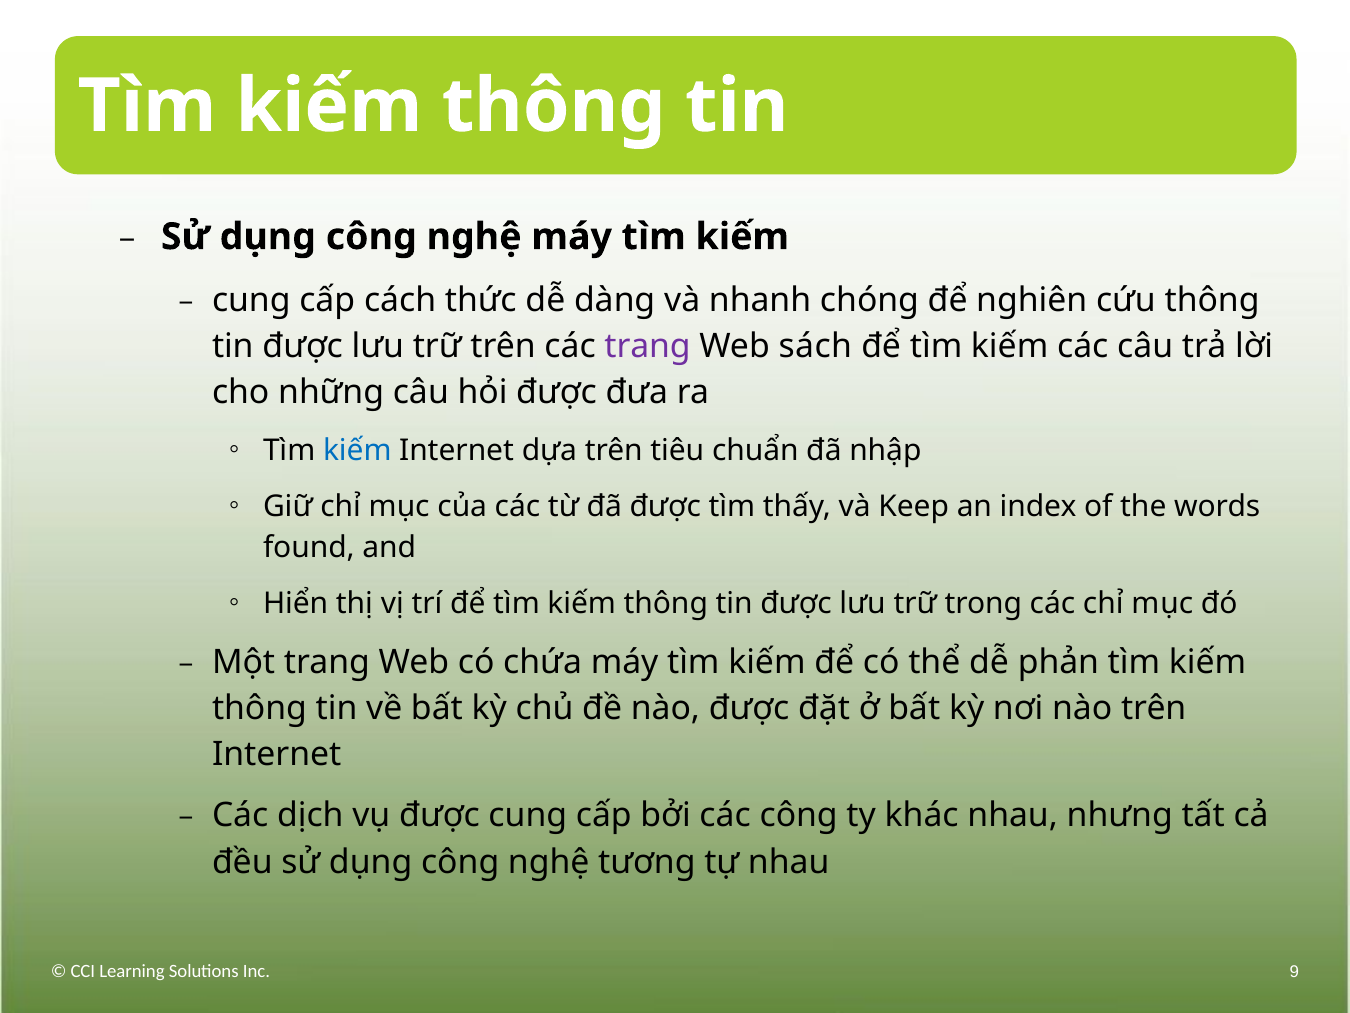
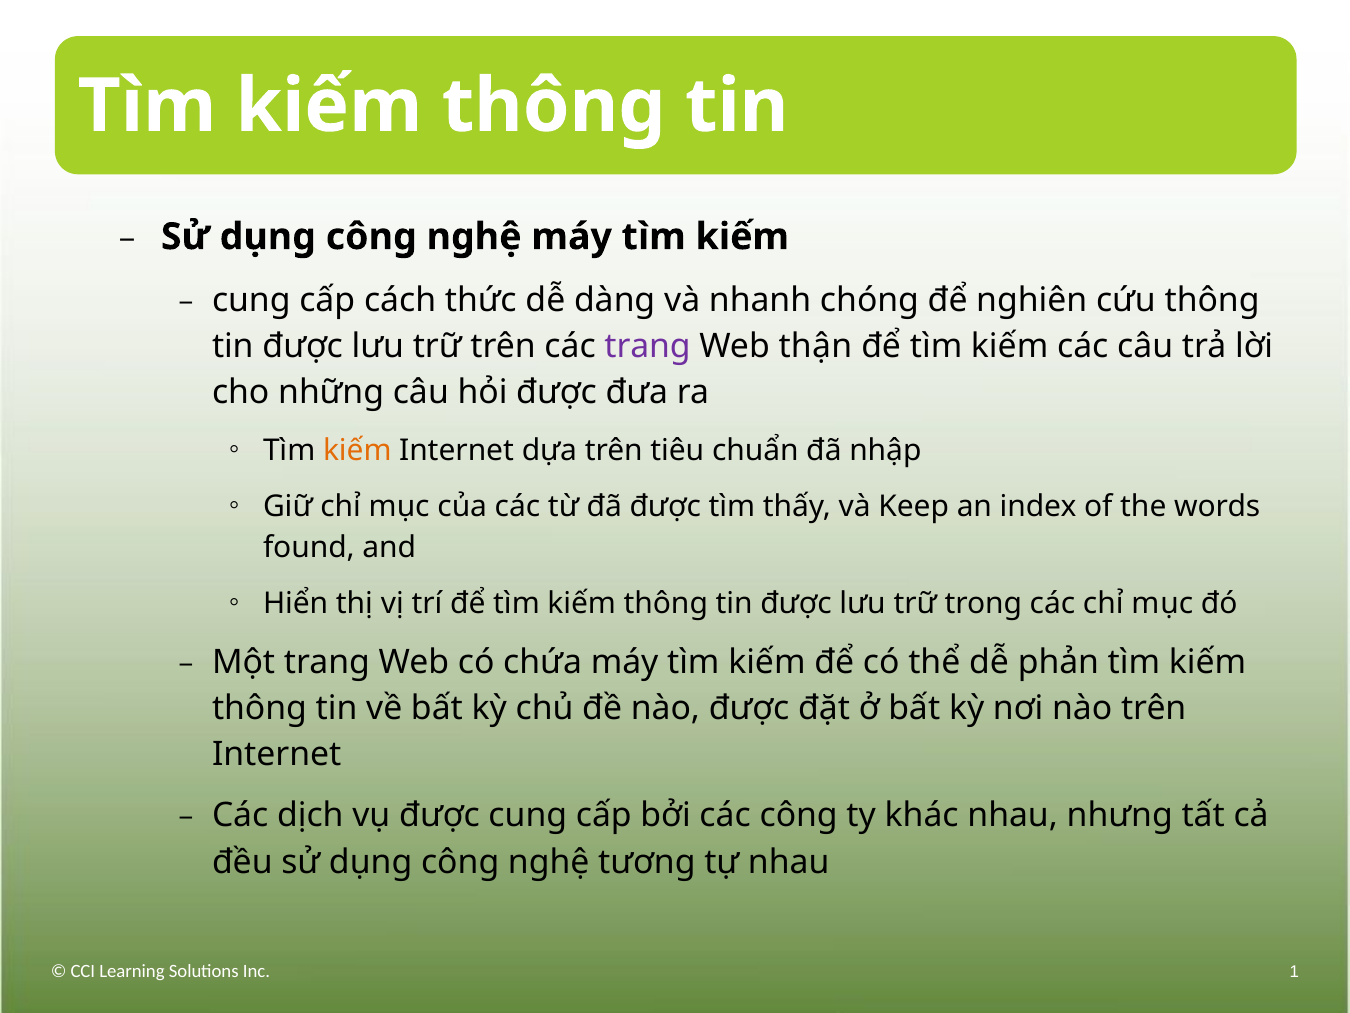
sách: sách -> thận
kiếm at (357, 450) colour: blue -> orange
9: 9 -> 1
